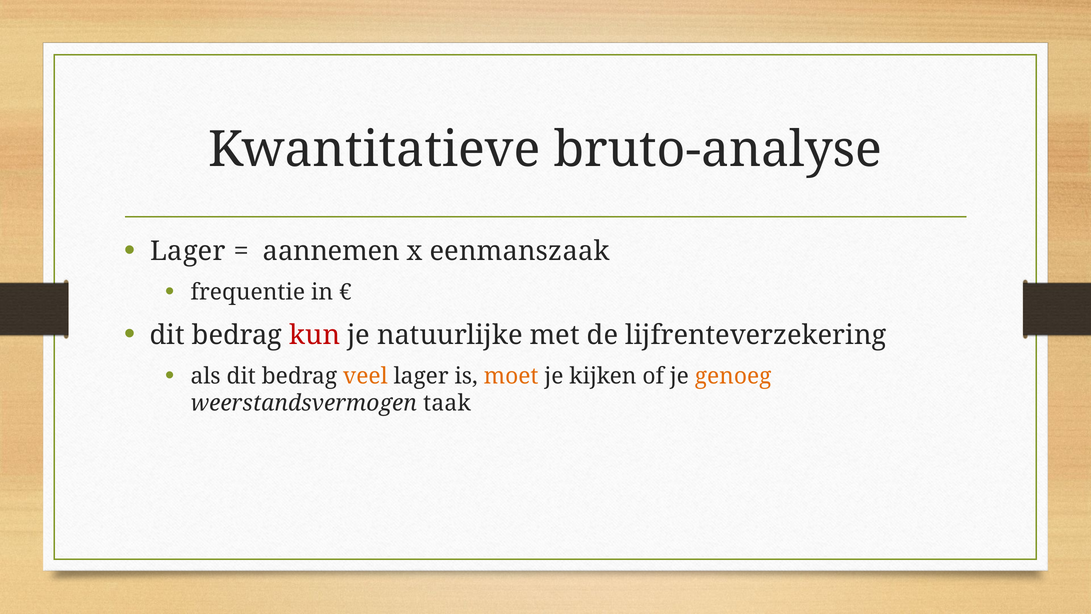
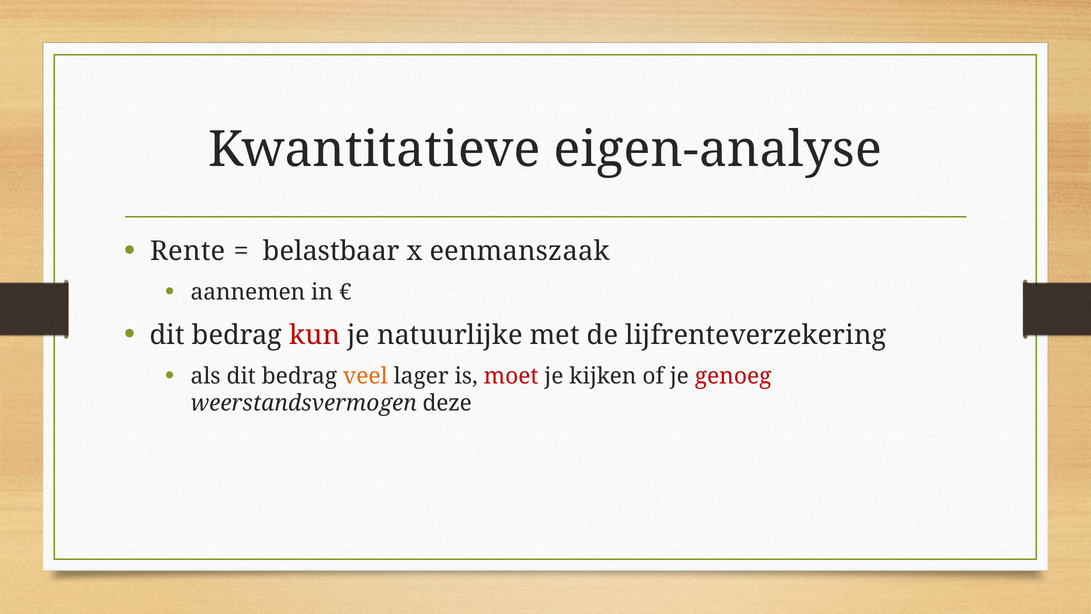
bruto-analyse: bruto-analyse -> eigen-analyse
Lager at (188, 251): Lager -> Rente
aannemen: aannemen -> belastbaar
frequentie: frequentie -> aannemen
moet colour: orange -> red
genoeg colour: orange -> red
taak: taak -> deze
